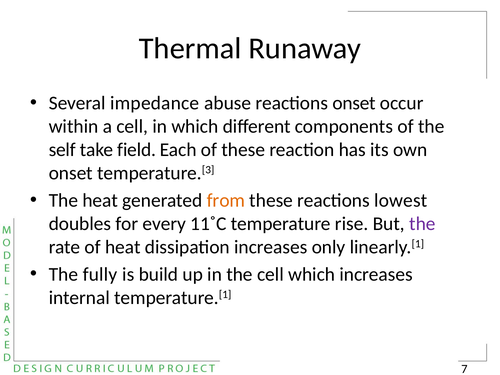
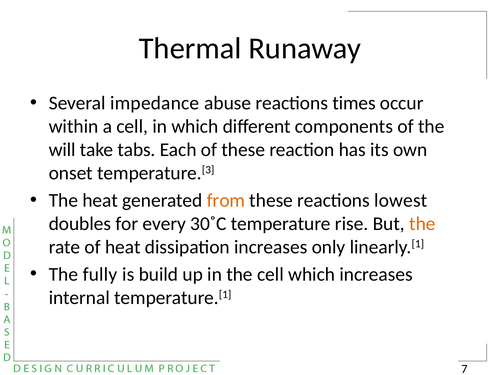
reactions onset: onset -> times
self: self -> will
field: field -> tabs
11˚C: 11˚C -> 30˚C
the at (422, 224) colour: purple -> orange
